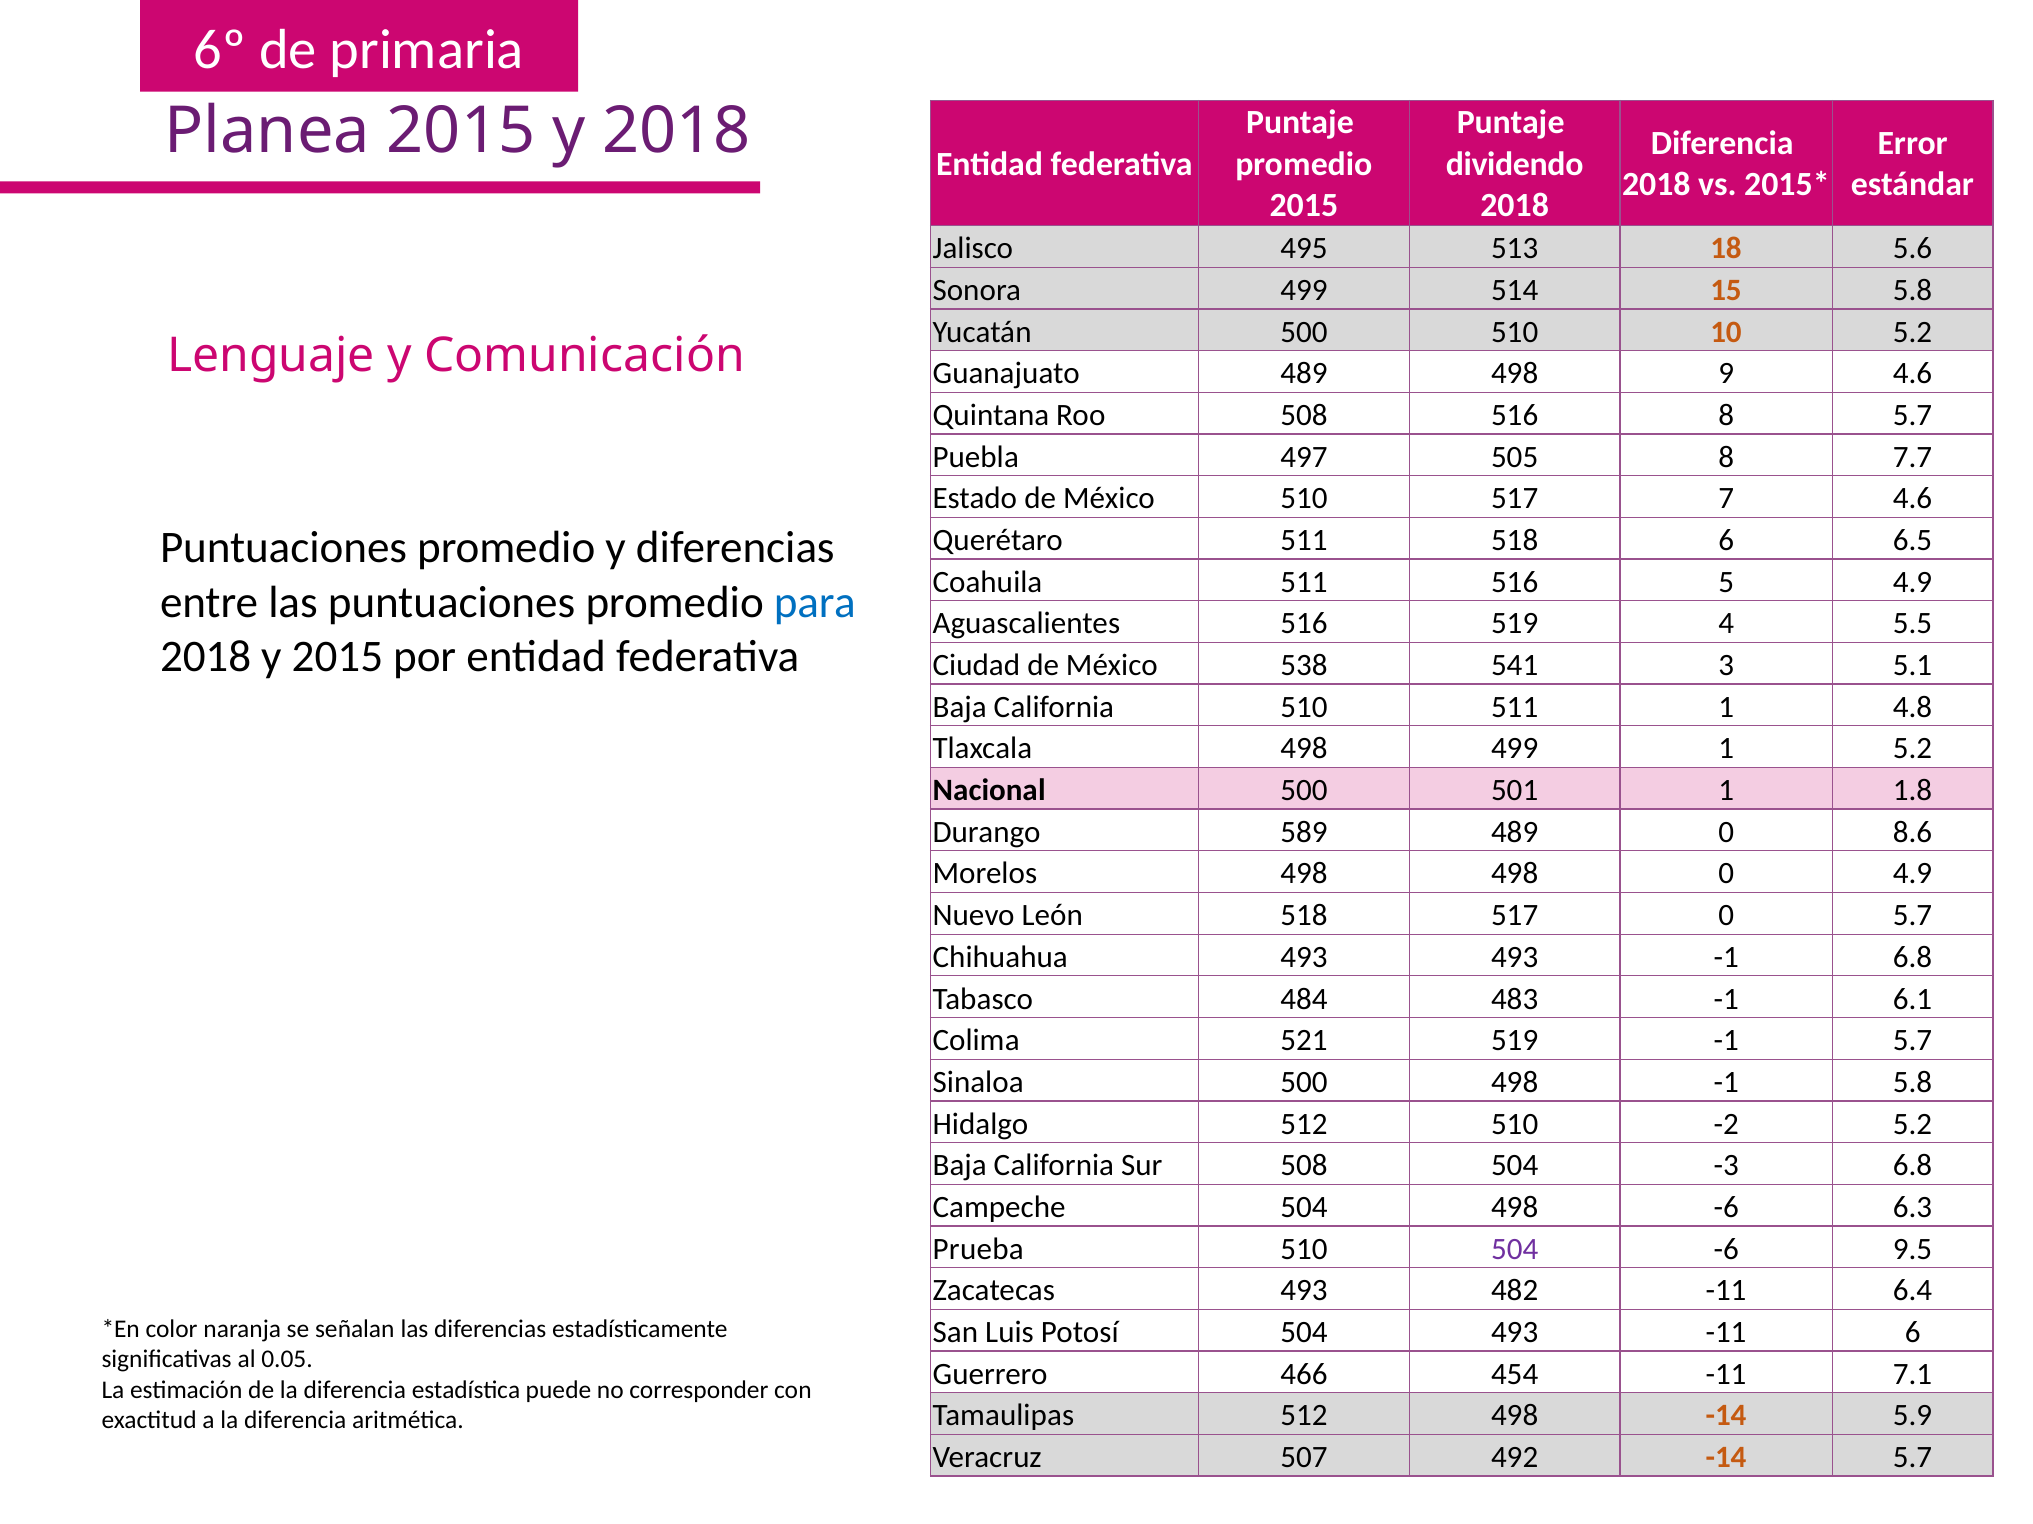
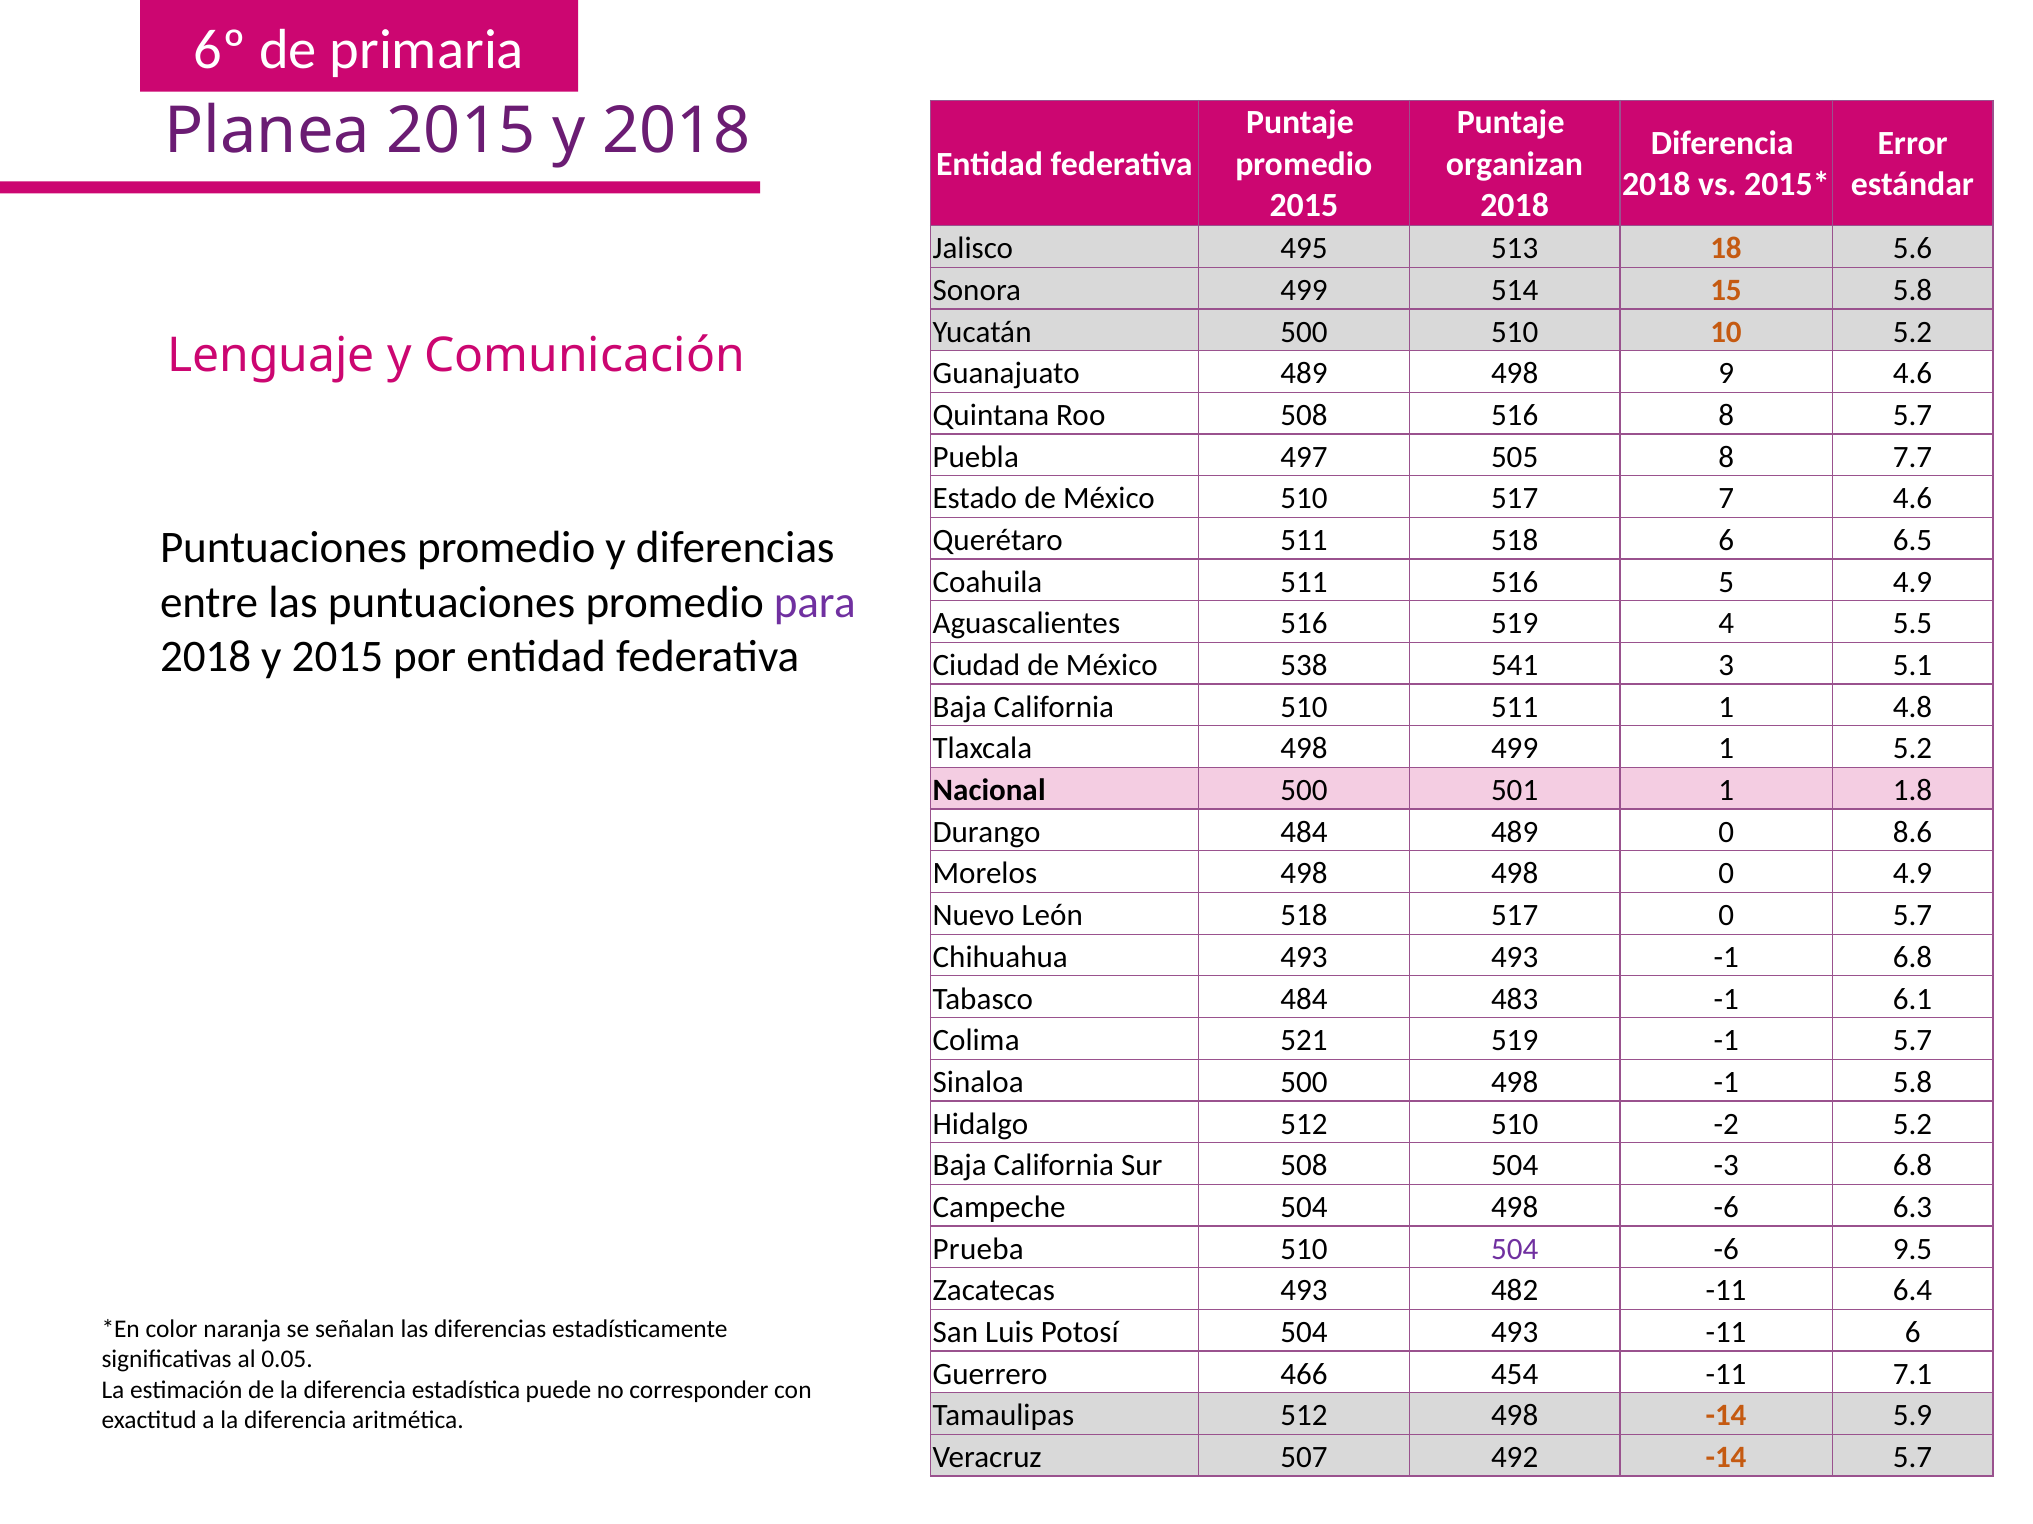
dividendo: dividendo -> organizan
para colour: blue -> purple
Durango 589: 589 -> 484
